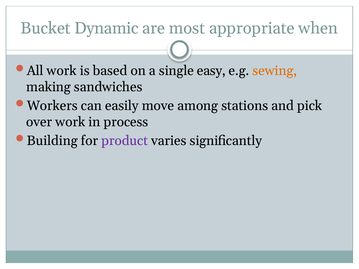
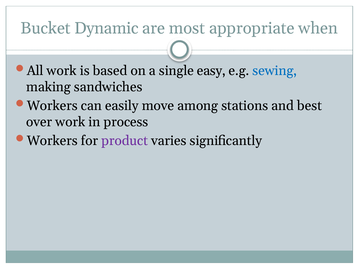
sewing colour: orange -> blue
pick: pick -> best
Building at (52, 141): Building -> Workers
